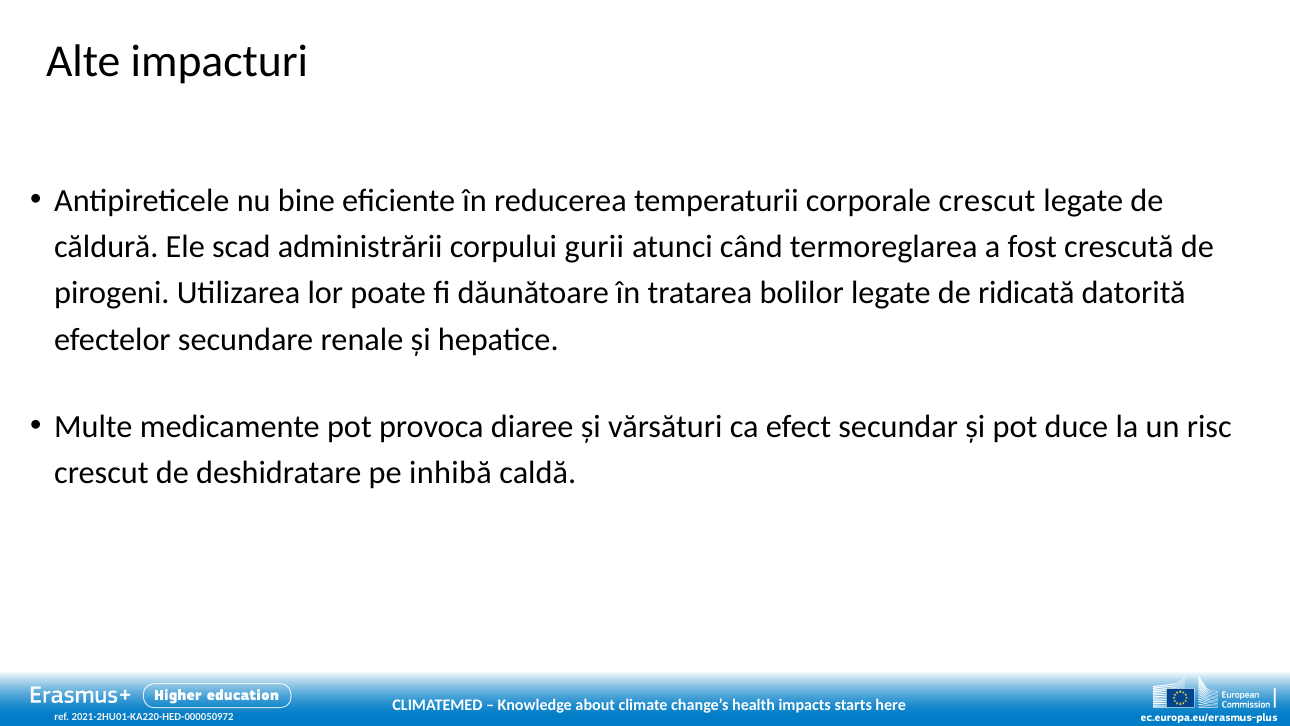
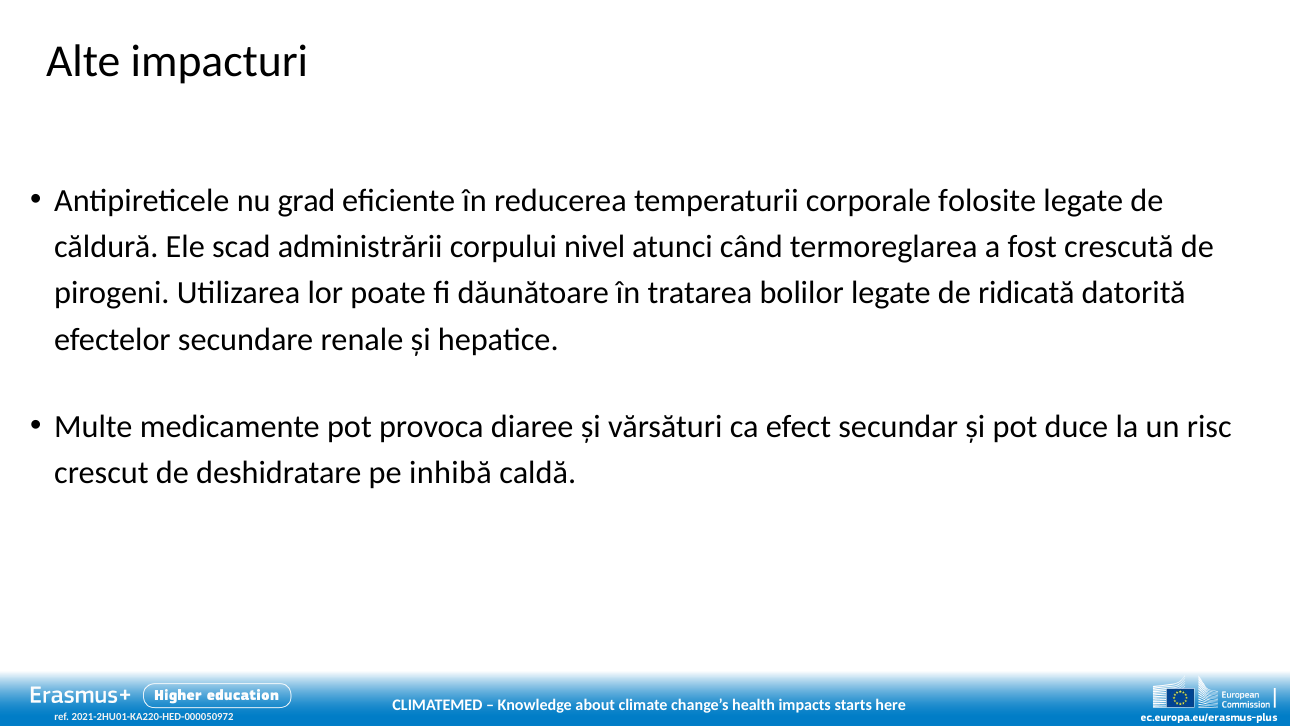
bine: bine -> grad
corporale crescut: crescut -> folosite
gurii: gurii -> nivel
